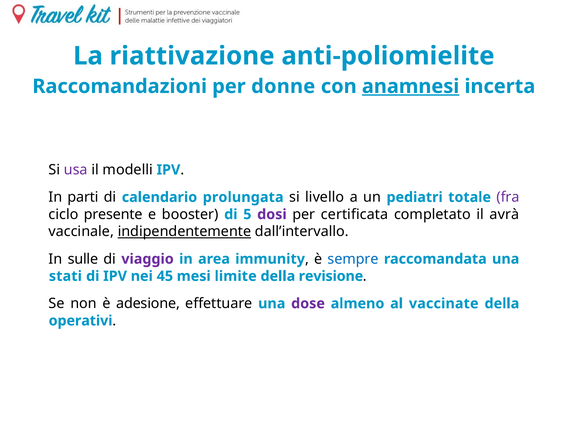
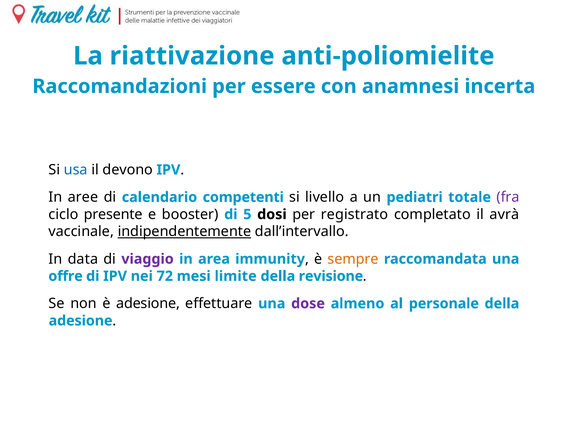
donne: donne -> essere
anamnesi underline: present -> none
usa colour: purple -> blue
modelli: modelli -> devono
parti: parti -> aree
prolungata: prolungata -> competenti
dosi colour: purple -> black
certificata: certificata -> registrato
sulle: sulle -> data
sempre colour: blue -> orange
stati: stati -> offre
45: 45 -> 72
vaccinate: vaccinate -> personale
operativi at (81, 321): operativi -> adesione
